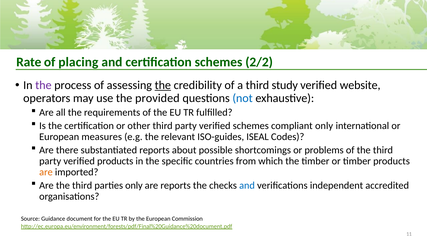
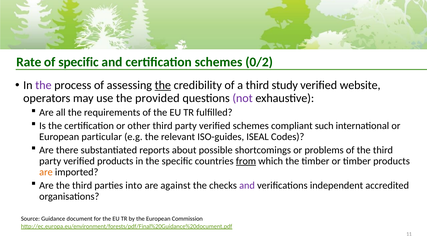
of placing: placing -> specific
2/2: 2/2 -> 0/2
not colour: blue -> purple
compliant only: only -> such
measures: measures -> particular
from underline: none -> present
parties only: only -> into
are reports: reports -> against
and at (247, 185) colour: blue -> purple
